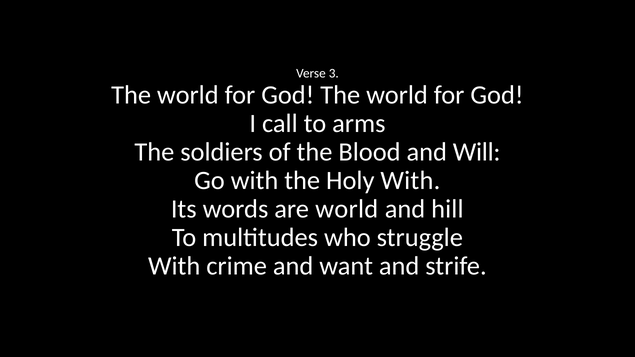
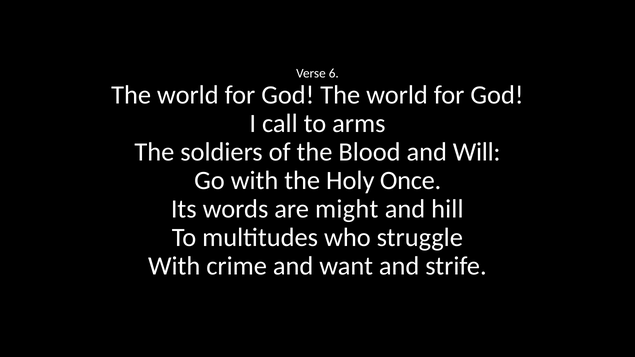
3: 3 -> 6
Holy With: With -> Once
are world: world -> might
